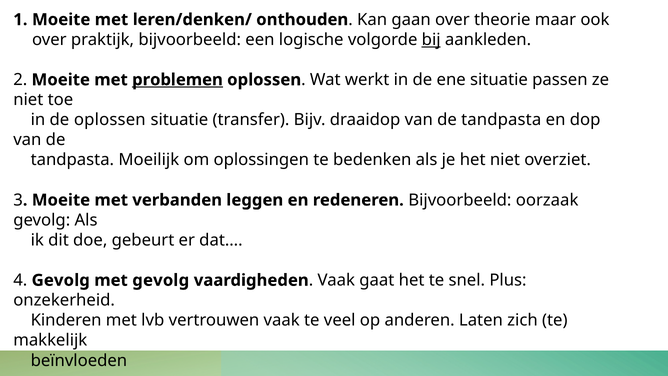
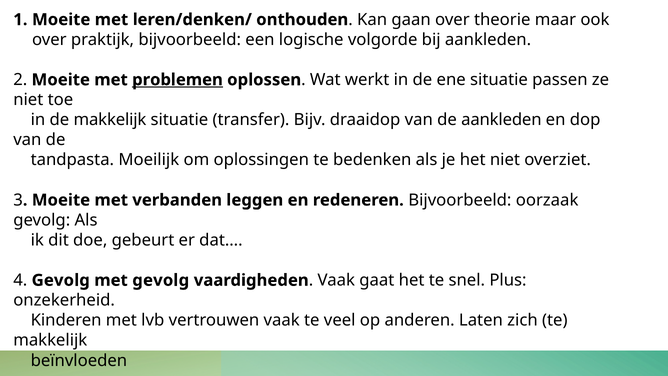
bij underline: present -> none
de oplossen: oplossen -> makkelijk
draaidop van de tandpasta: tandpasta -> aankleden
